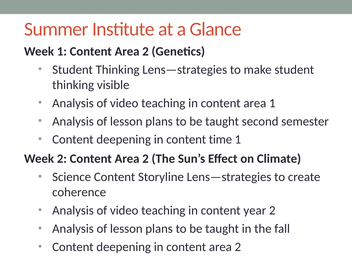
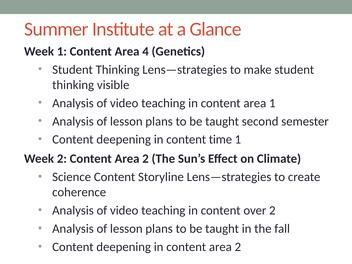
1 Content Area 2: 2 -> 4
year: year -> over
